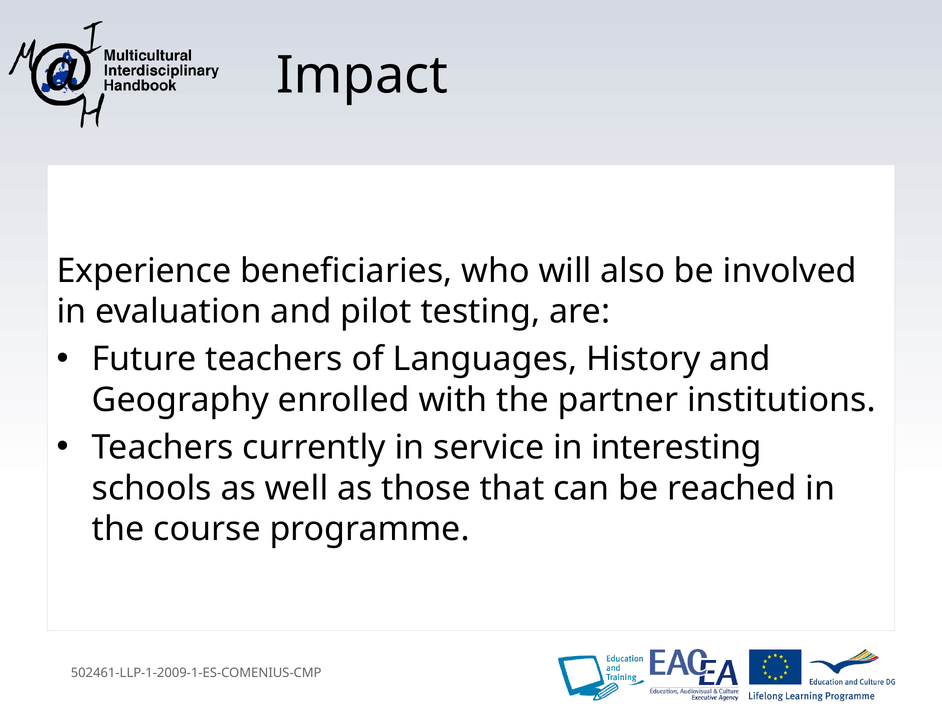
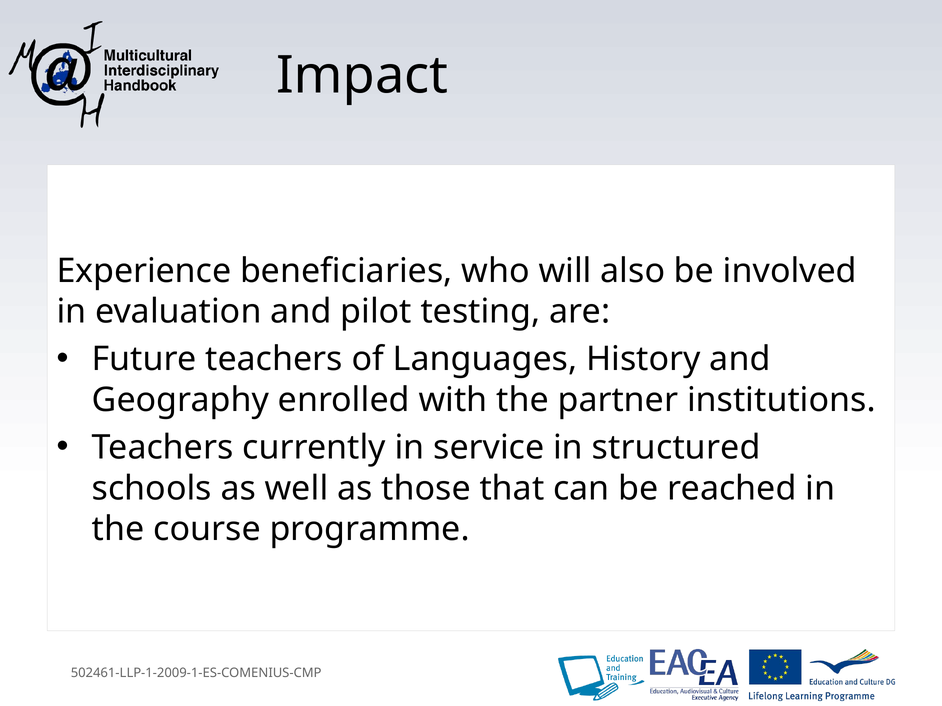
interesting: interesting -> structured
